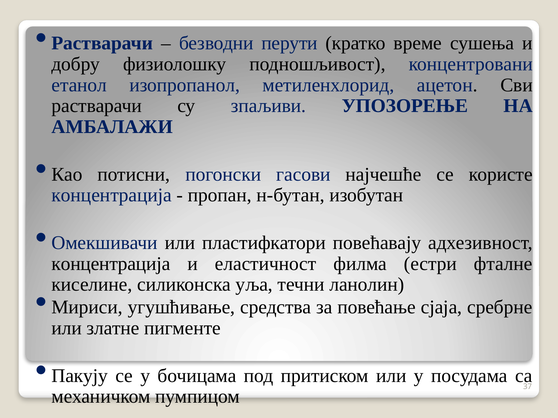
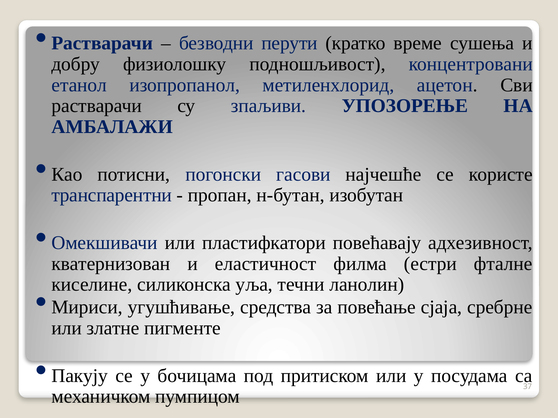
концентрација at (112, 195): концентрација -> транспарентни
концентрација at (111, 264): концентрација -> кватернизован
